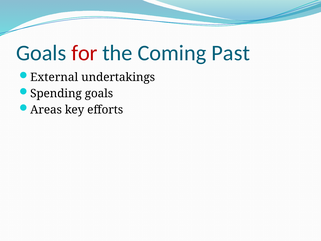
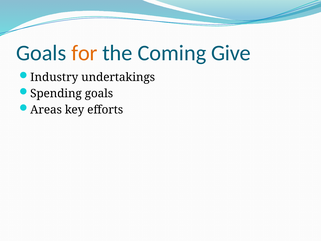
for colour: red -> orange
Past: Past -> Give
External: External -> Industry
